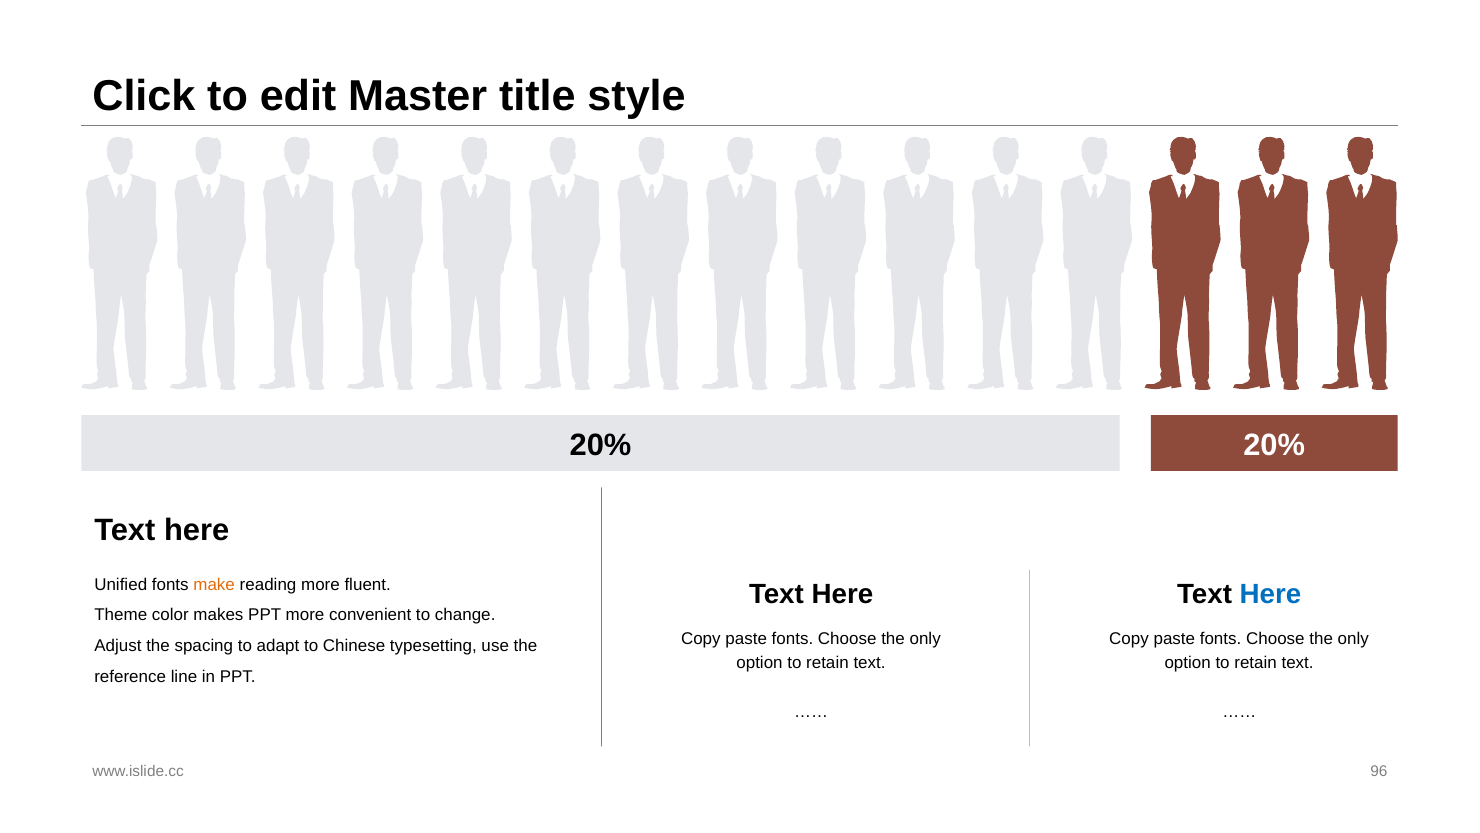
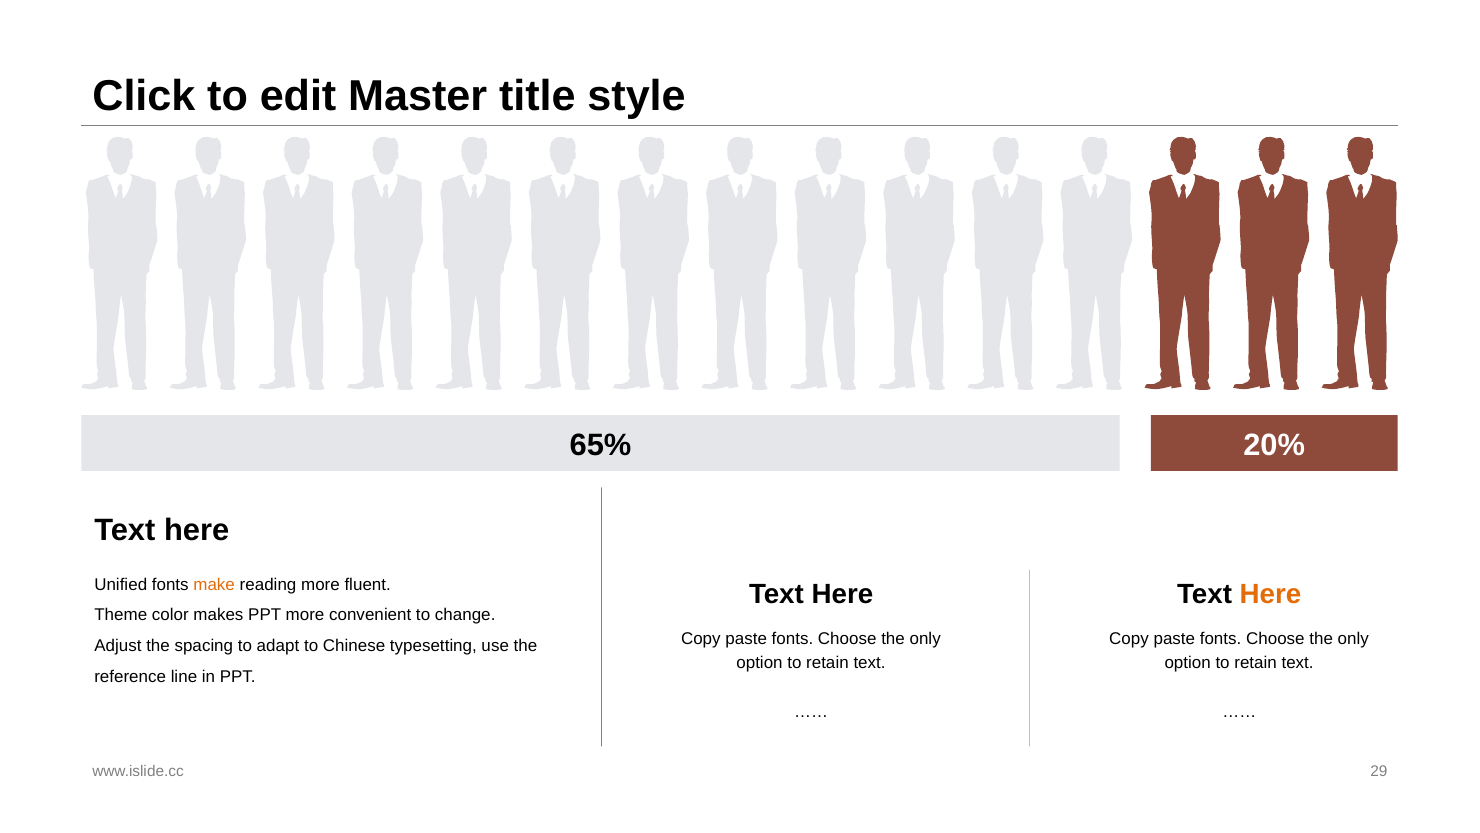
20% at (601, 445): 20% -> 65%
Here at (1271, 594) colour: blue -> orange
96: 96 -> 29
